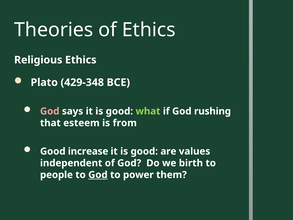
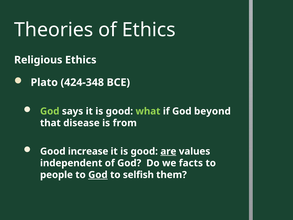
429-348: 429-348 -> 424-348
God at (50, 111) colour: pink -> light green
rushing: rushing -> beyond
esteem: esteem -> disease
are underline: none -> present
birth: birth -> facts
power: power -> selfish
